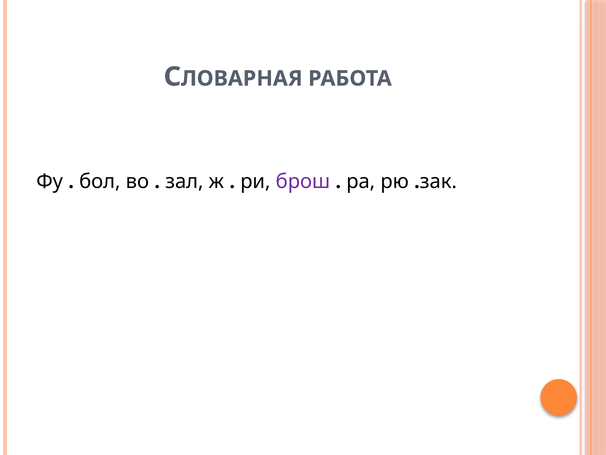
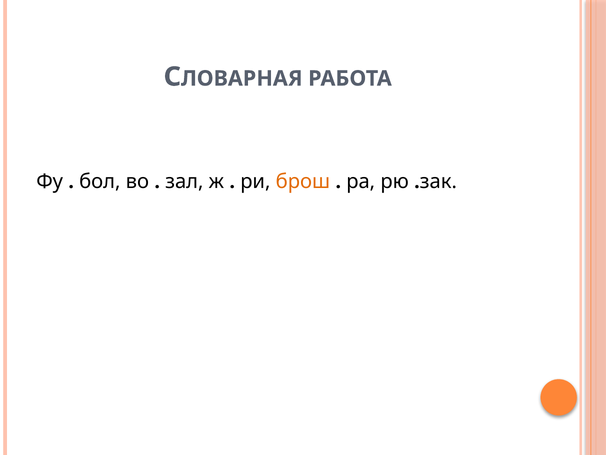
брош colour: purple -> orange
